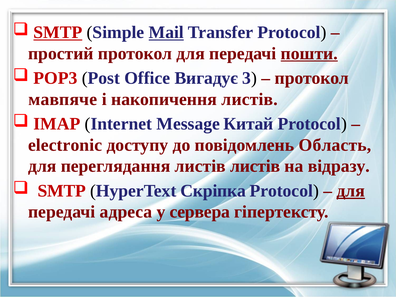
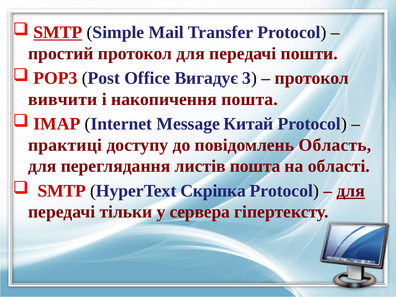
Mail underline: present -> none
пошти underline: present -> none
мавпяче: мавпяче -> вивчити
накопичення листів: листів -> пошта
electronic: electronic -> практиці
листів листів: листів -> пошта
відразу: відразу -> області
адреса: адреса -> тільки
